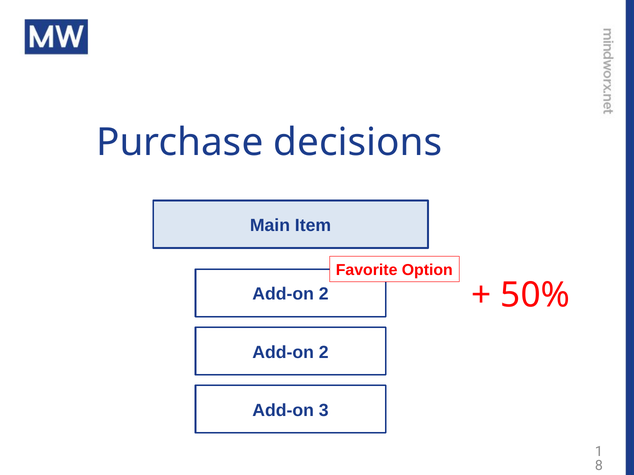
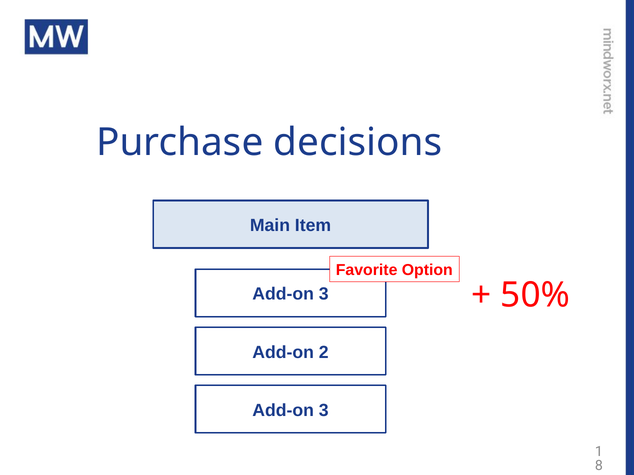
2 at (324, 294): 2 -> 3
